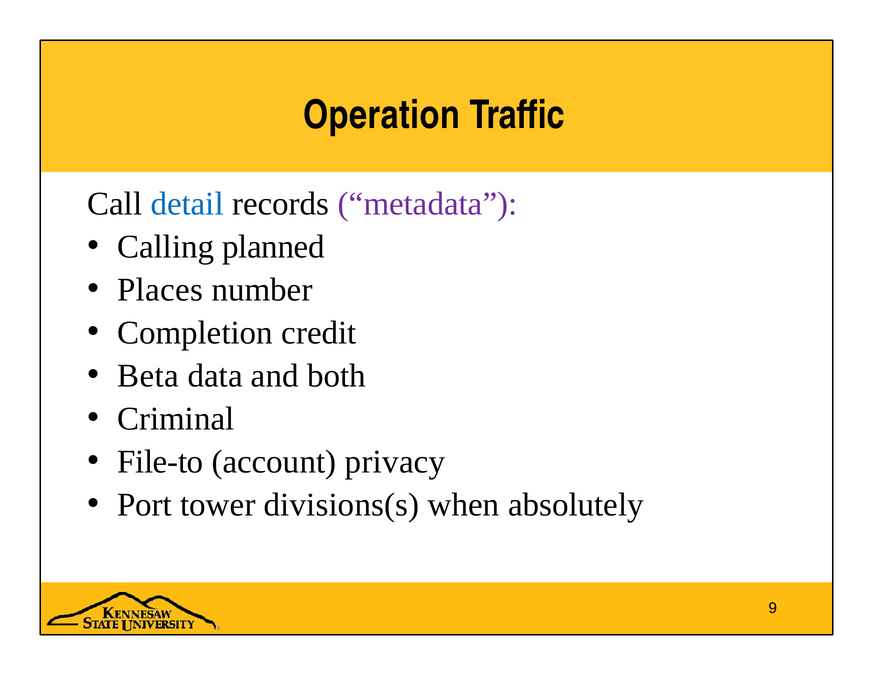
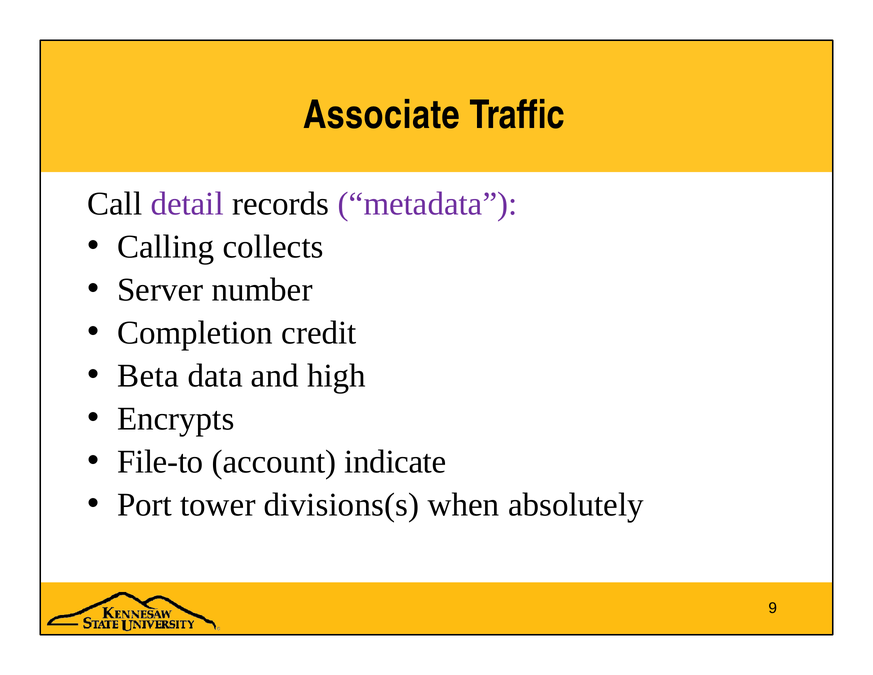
Operation: Operation -> Associate
detail colour: blue -> purple
planned: planned -> collects
Places: Places -> Server
both: both -> high
Criminal: Criminal -> Encrypts
privacy: privacy -> indicate
